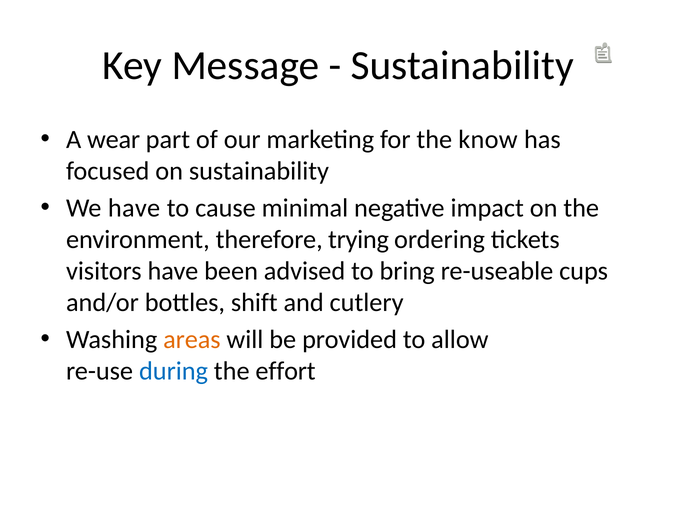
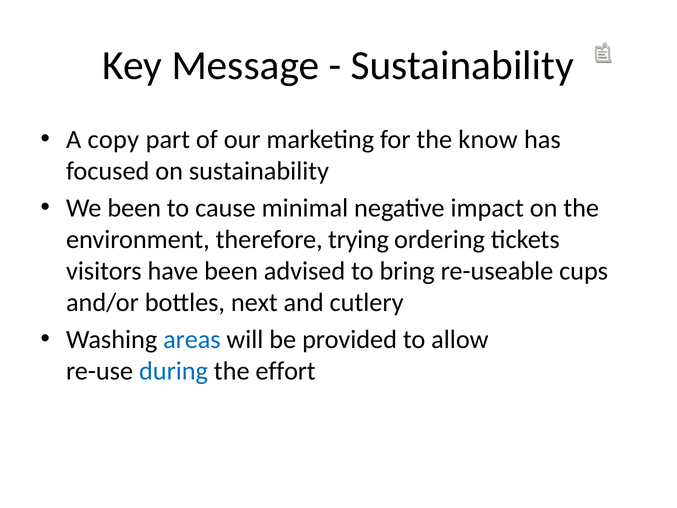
wear: wear -> copy
We have: have -> been
shift: shift -> next
areas colour: orange -> blue
